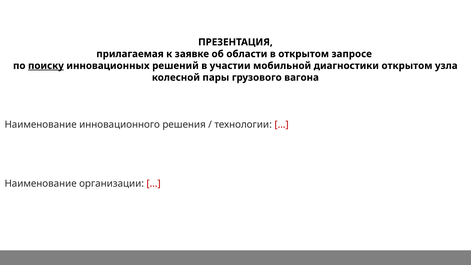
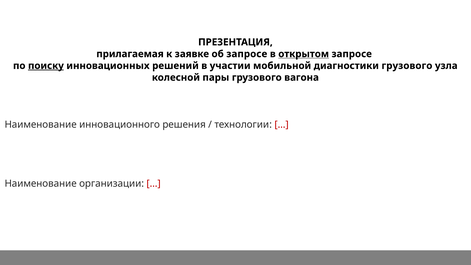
об области: области -> запросе
открытом at (304, 54) underline: none -> present
диагностики открытом: открытом -> грузового
